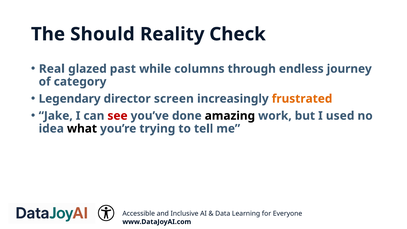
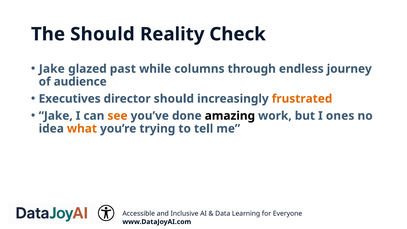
Real at (52, 69): Real -> Jake
category: category -> audience
Legendary: Legendary -> Executives
director screen: screen -> should
see colour: red -> orange
used: used -> ones
what colour: black -> orange
